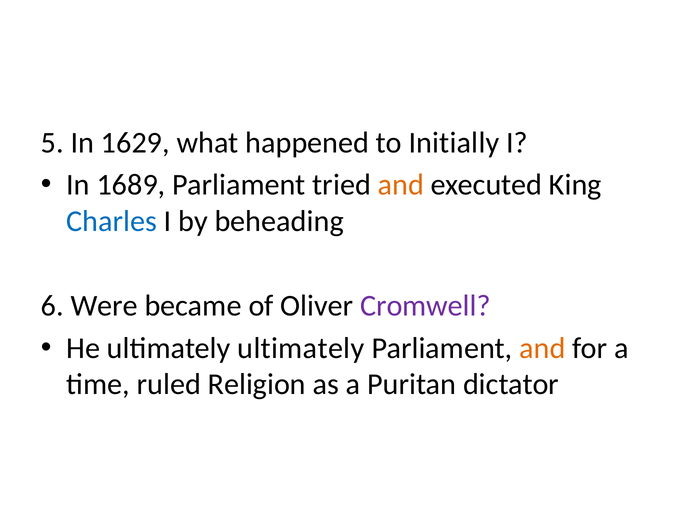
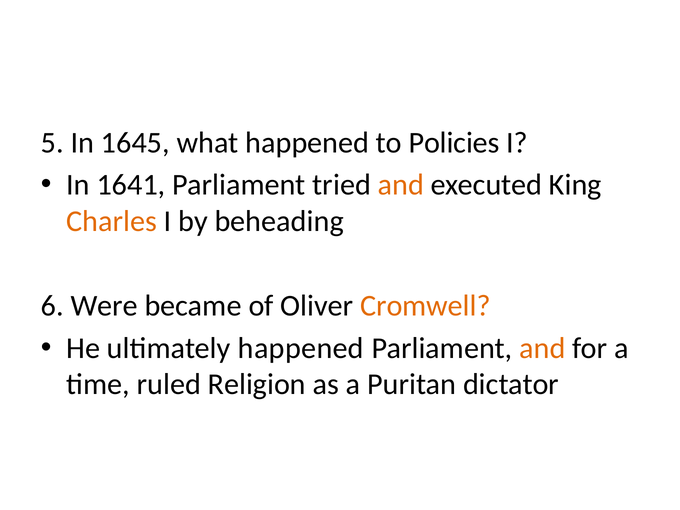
1629: 1629 -> 1645
Initially: Initially -> Policies
1689: 1689 -> 1641
Charles colour: blue -> orange
Cromwell colour: purple -> orange
ultimately ultimately: ultimately -> happened
